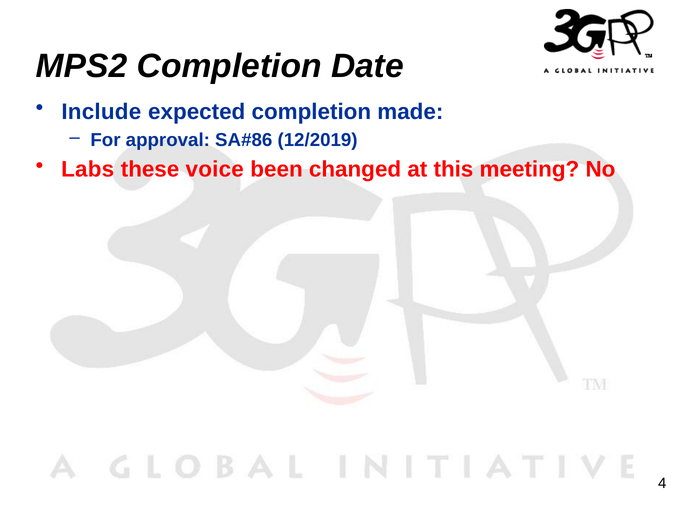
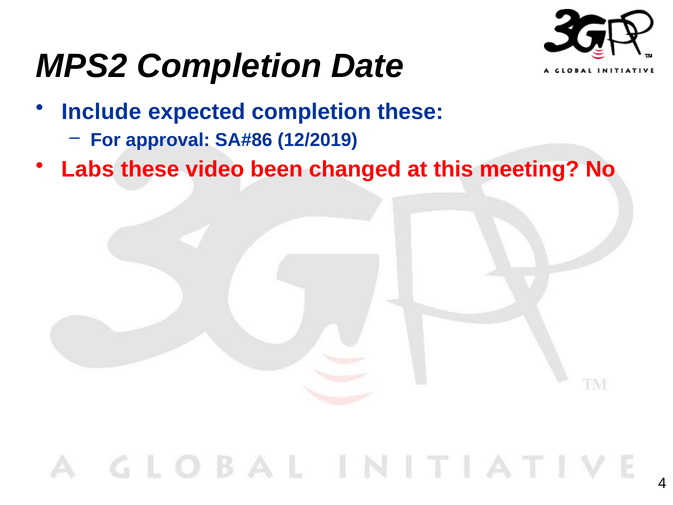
completion made: made -> these
voice: voice -> video
